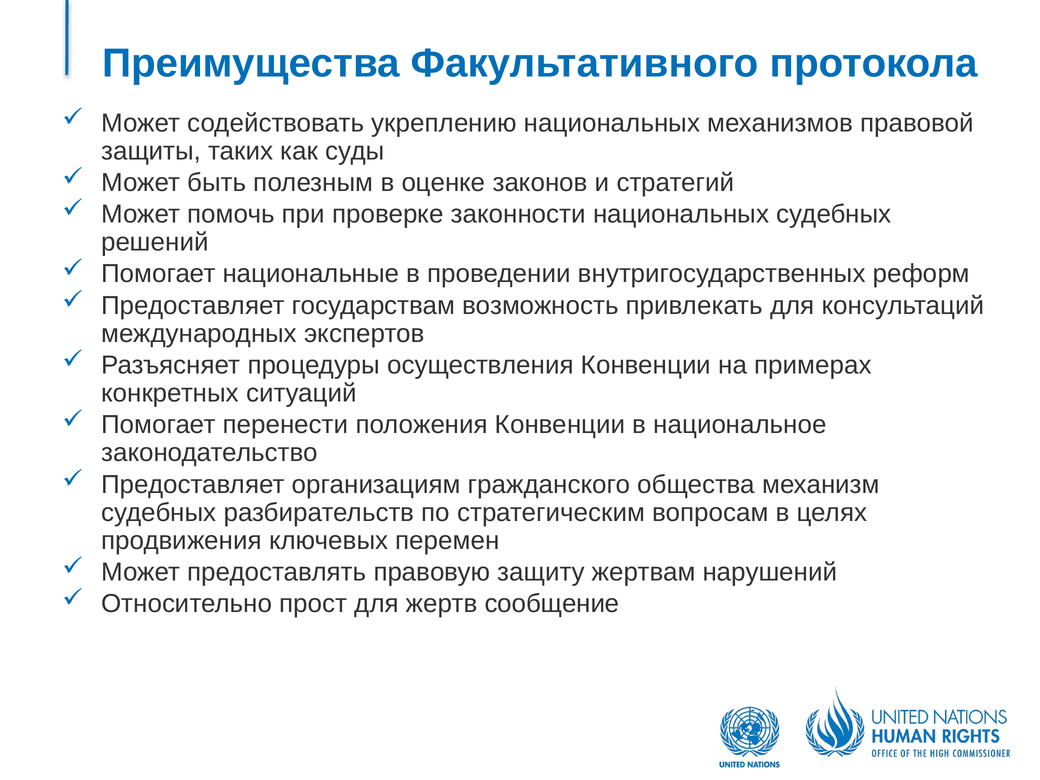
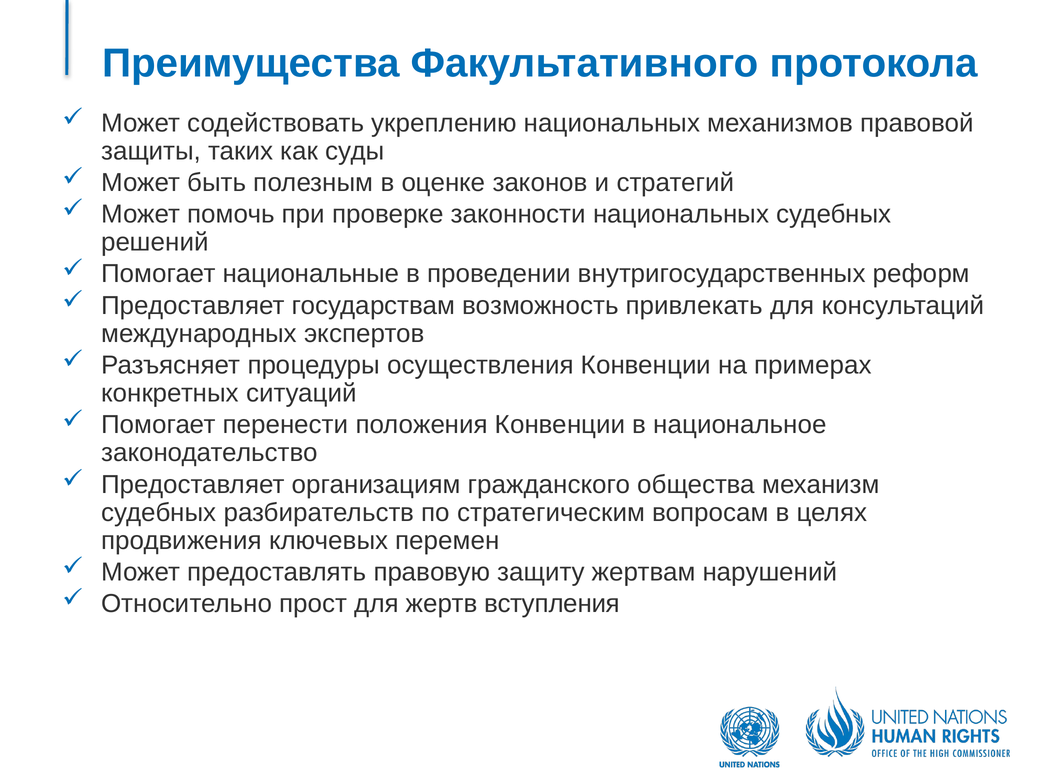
сообщение: сообщение -> вступления
